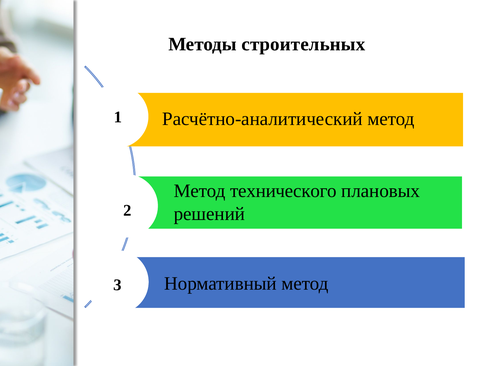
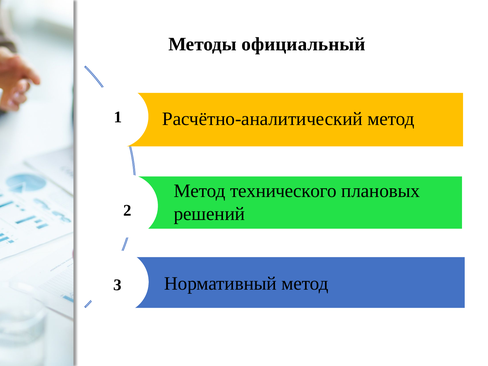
строительных: строительных -> официальный
